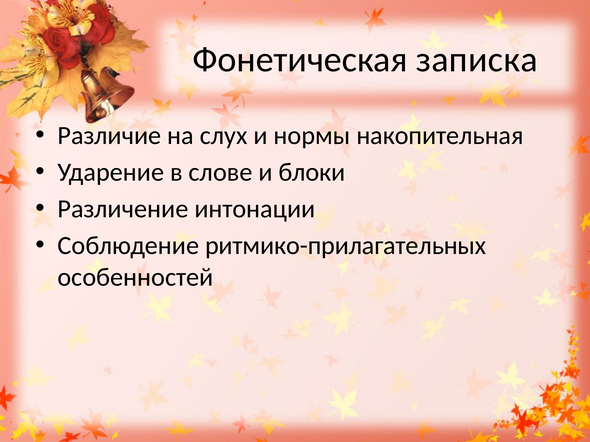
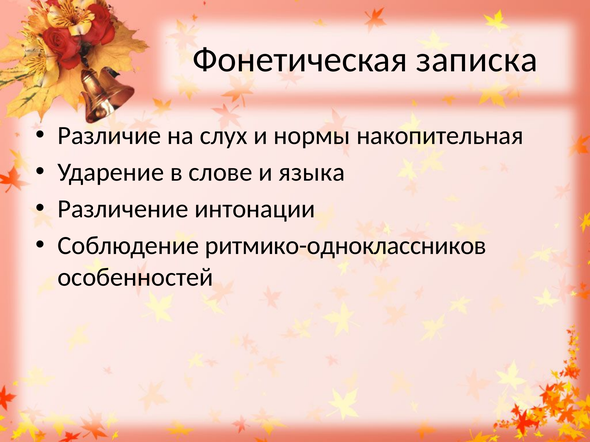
блоки: блоки -> языка
ритмико-прилагательных: ритмико-прилагательных -> ритмико-одноклассников
